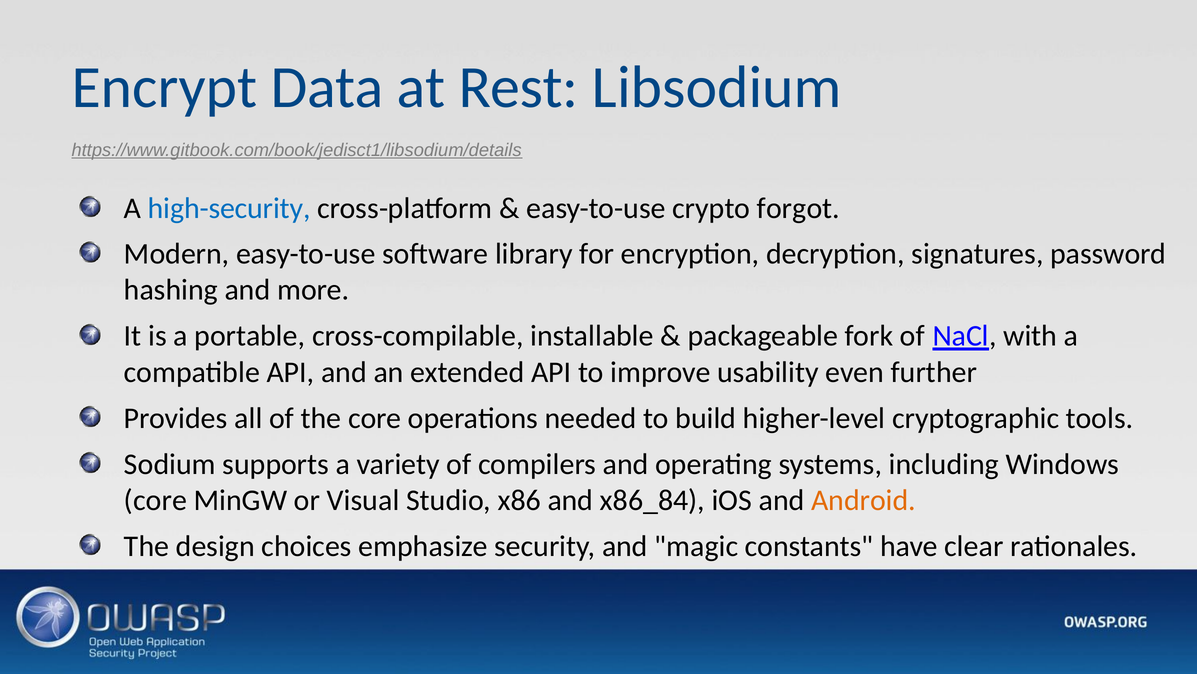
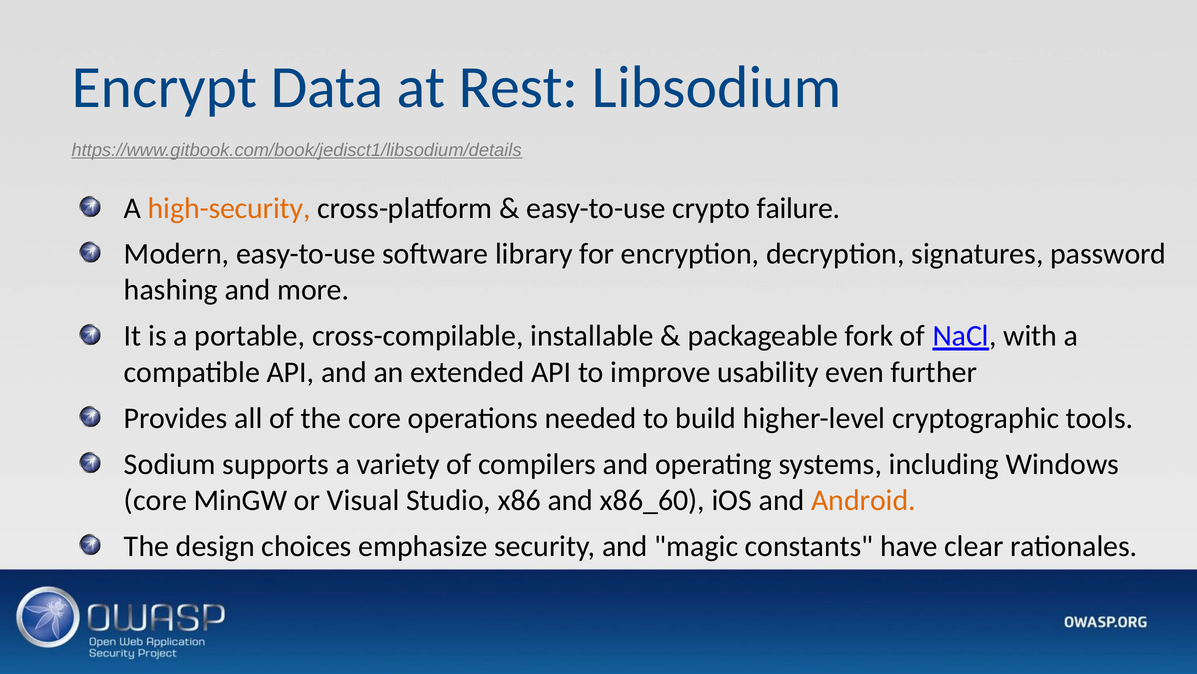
high-security colour: blue -> orange
forgot: forgot -> failure
x86_84: x86_84 -> x86_60
